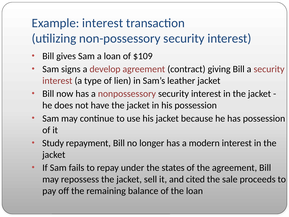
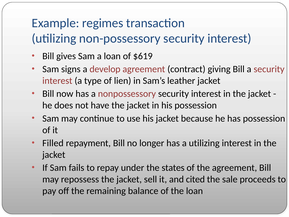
Example interest: interest -> regimes
$109: $109 -> $619
Study: Study -> Filled
a modern: modern -> utilizing
